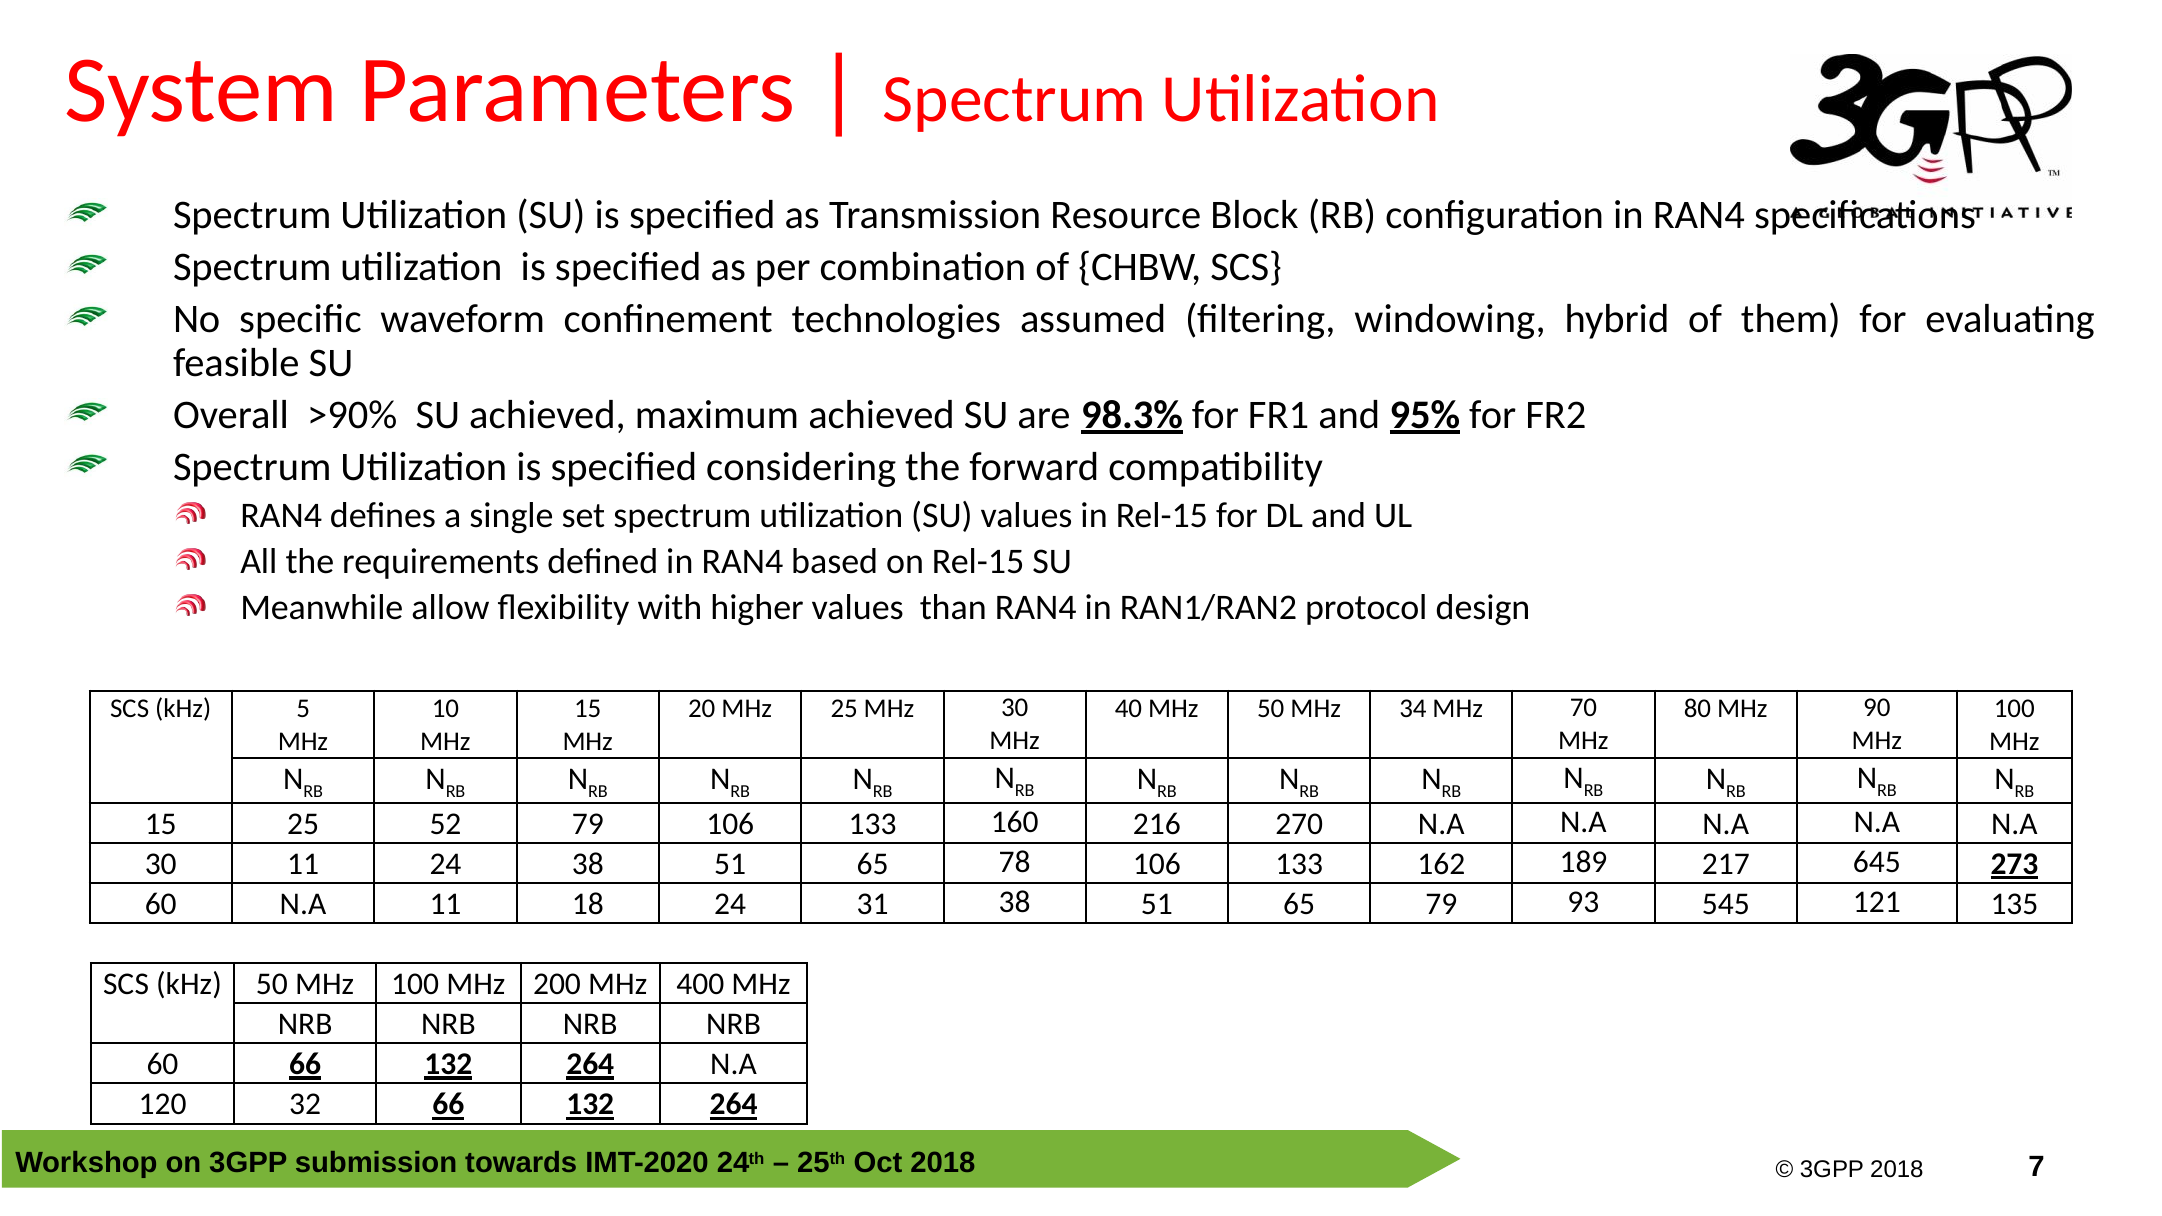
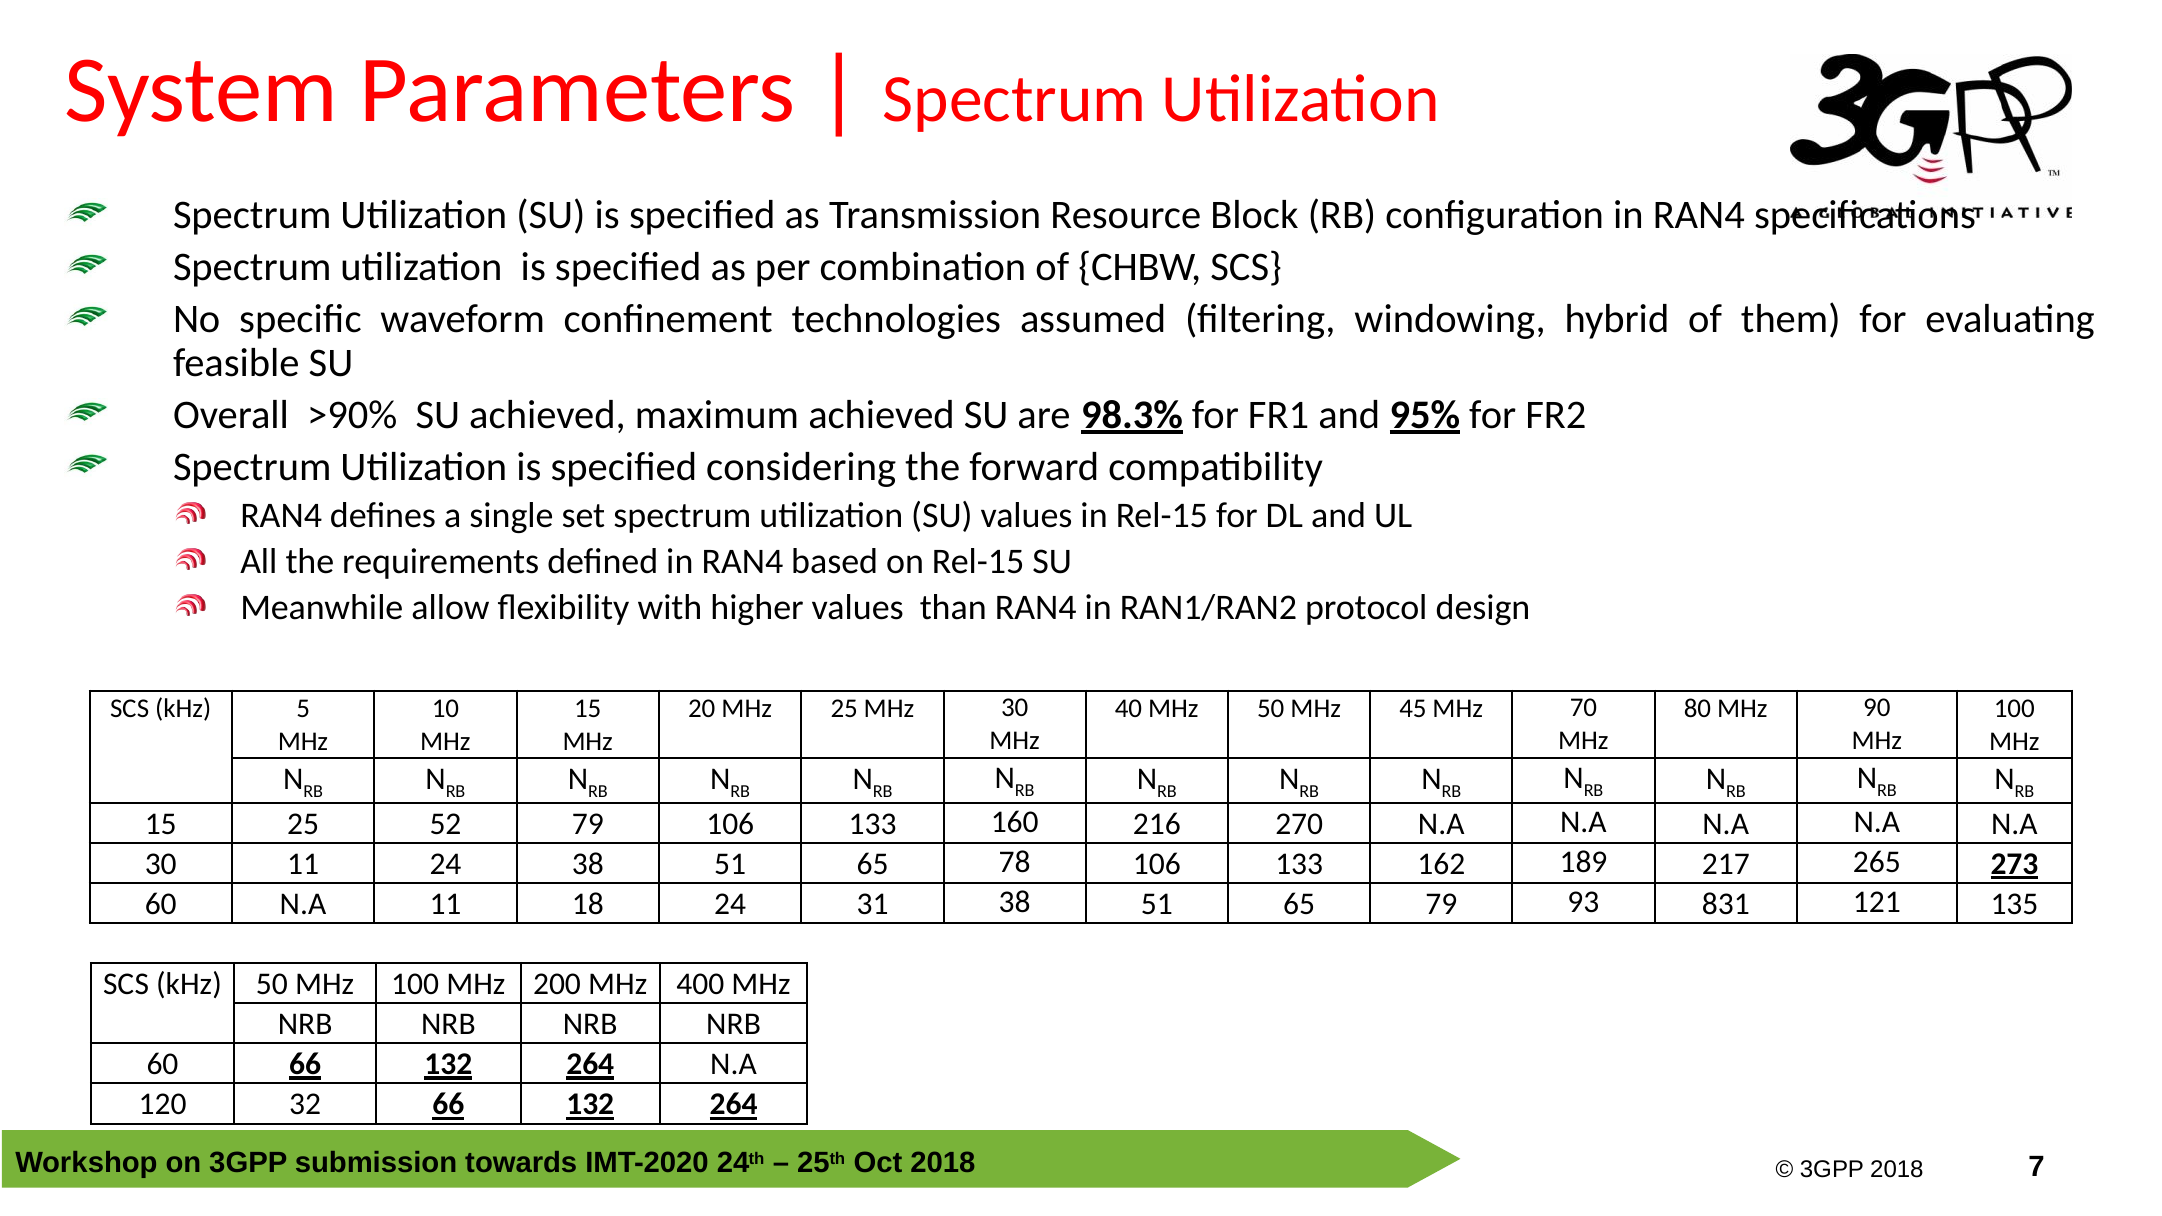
34: 34 -> 45
645: 645 -> 265
545: 545 -> 831
